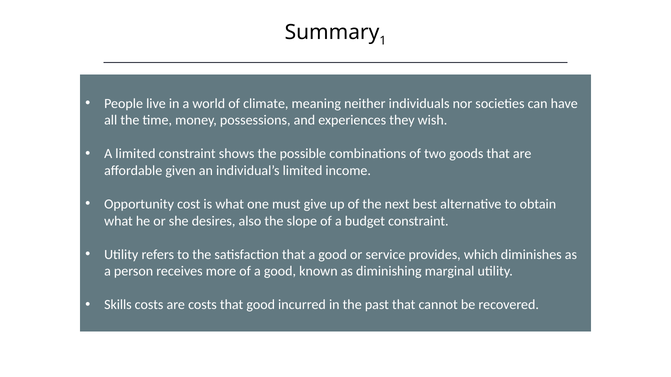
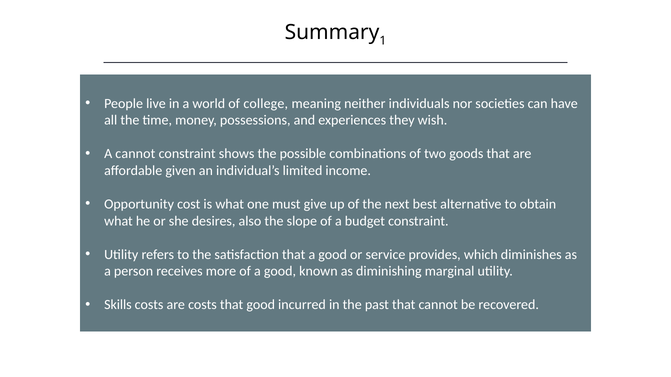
climate: climate -> college
A limited: limited -> cannot
